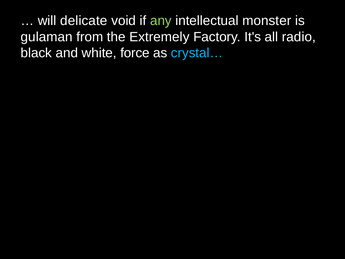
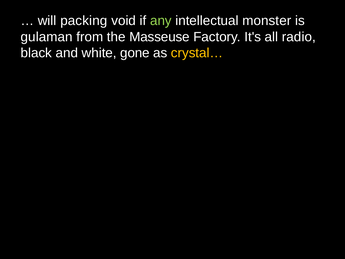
delicate: delicate -> packing
Extremely: Extremely -> Masseuse
force: force -> gone
crystal… colour: light blue -> yellow
